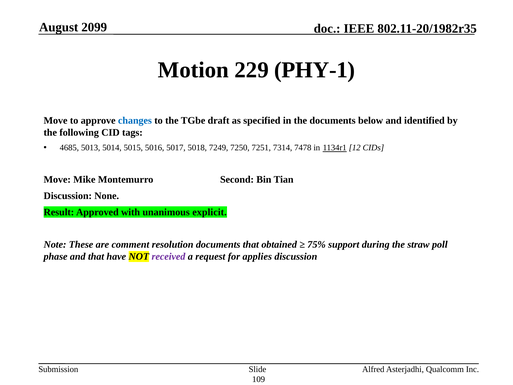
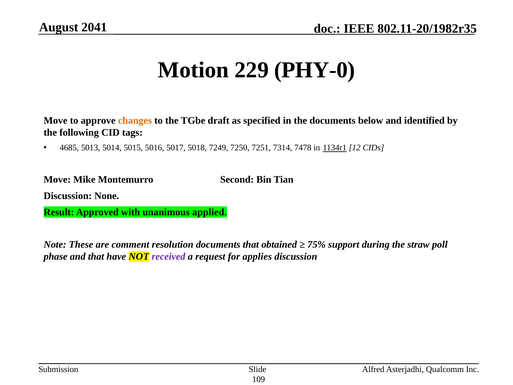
2099: 2099 -> 2041
PHY-1: PHY-1 -> PHY-0
changes colour: blue -> orange
explicit: explicit -> applied
